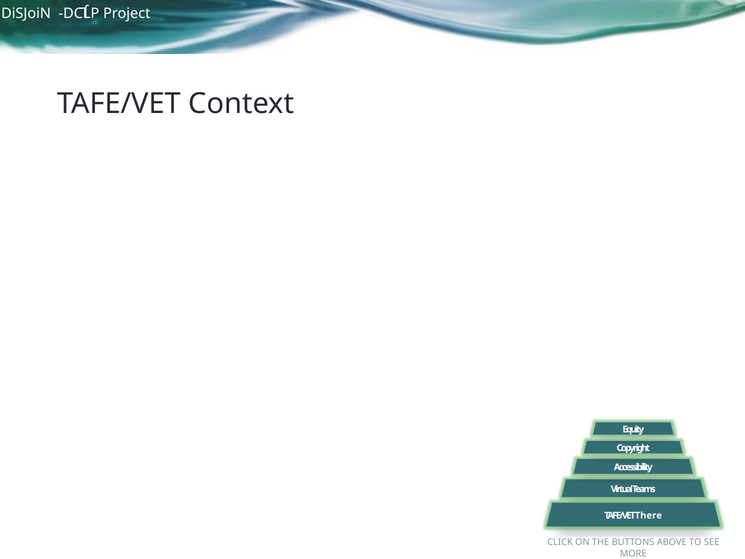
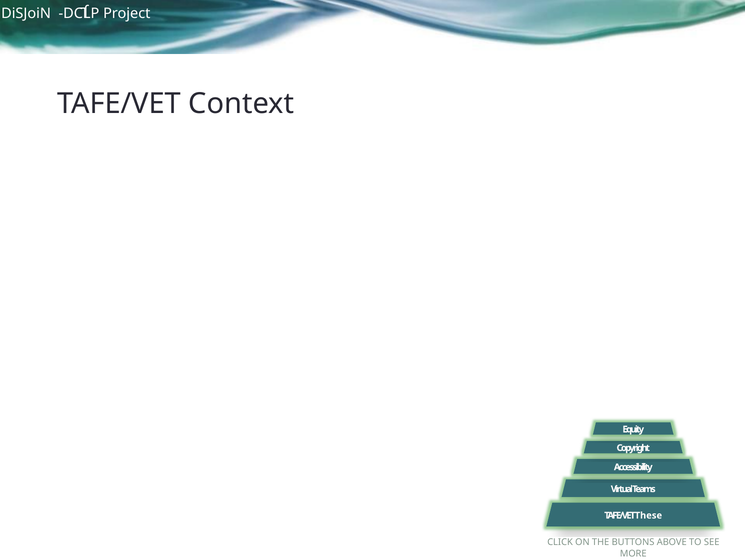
There: There -> These
